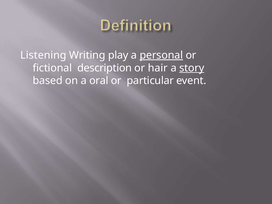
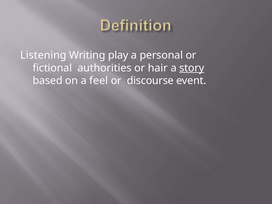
personal underline: present -> none
description: description -> authorities
oral: oral -> feel
particular: particular -> discourse
